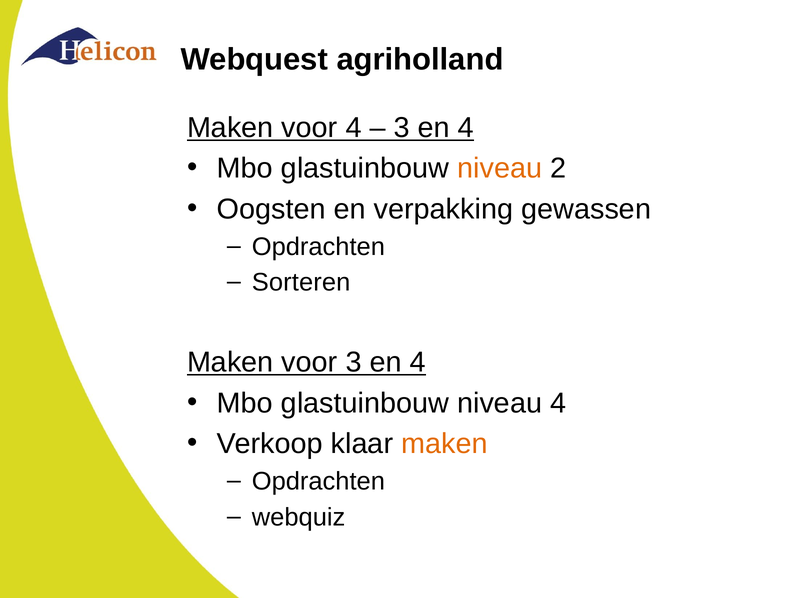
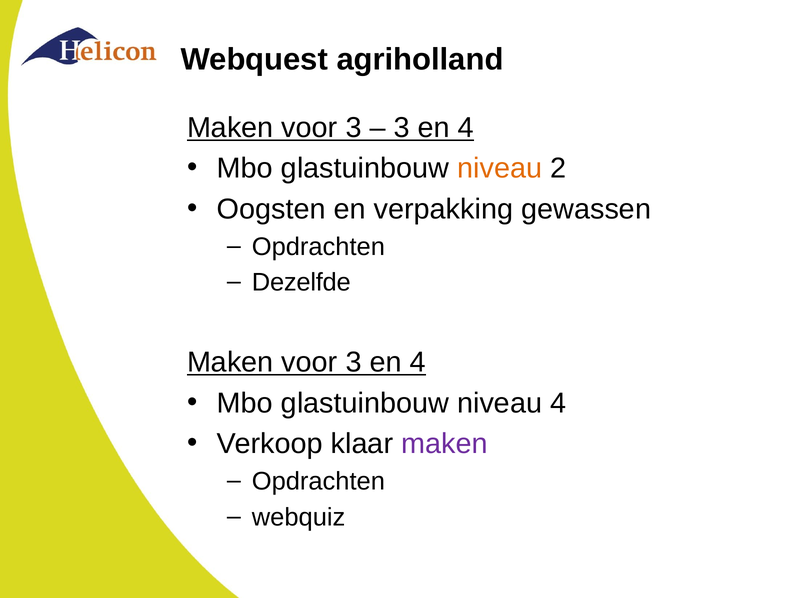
4 at (354, 128): 4 -> 3
Sorteren: Sorteren -> Dezelfde
maken at (444, 444) colour: orange -> purple
